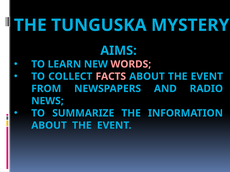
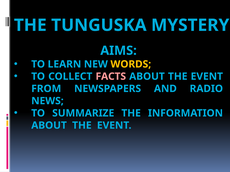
WORDS colour: pink -> yellow
